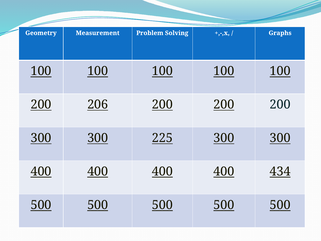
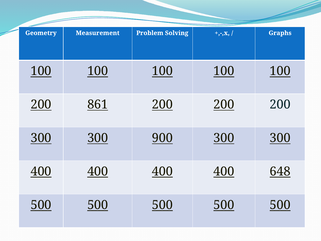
206: 206 -> 861
225: 225 -> 900
434: 434 -> 648
